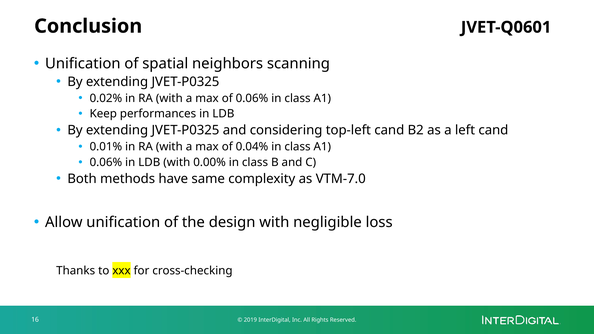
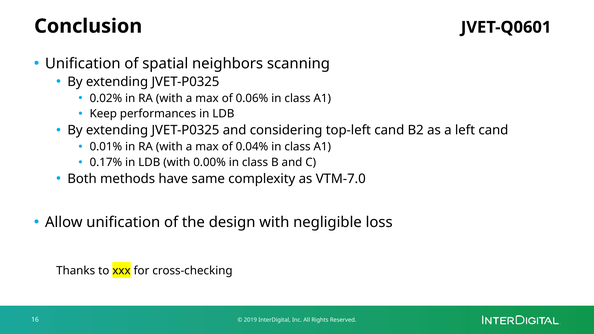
0.06% at (106, 162): 0.06% -> 0.17%
